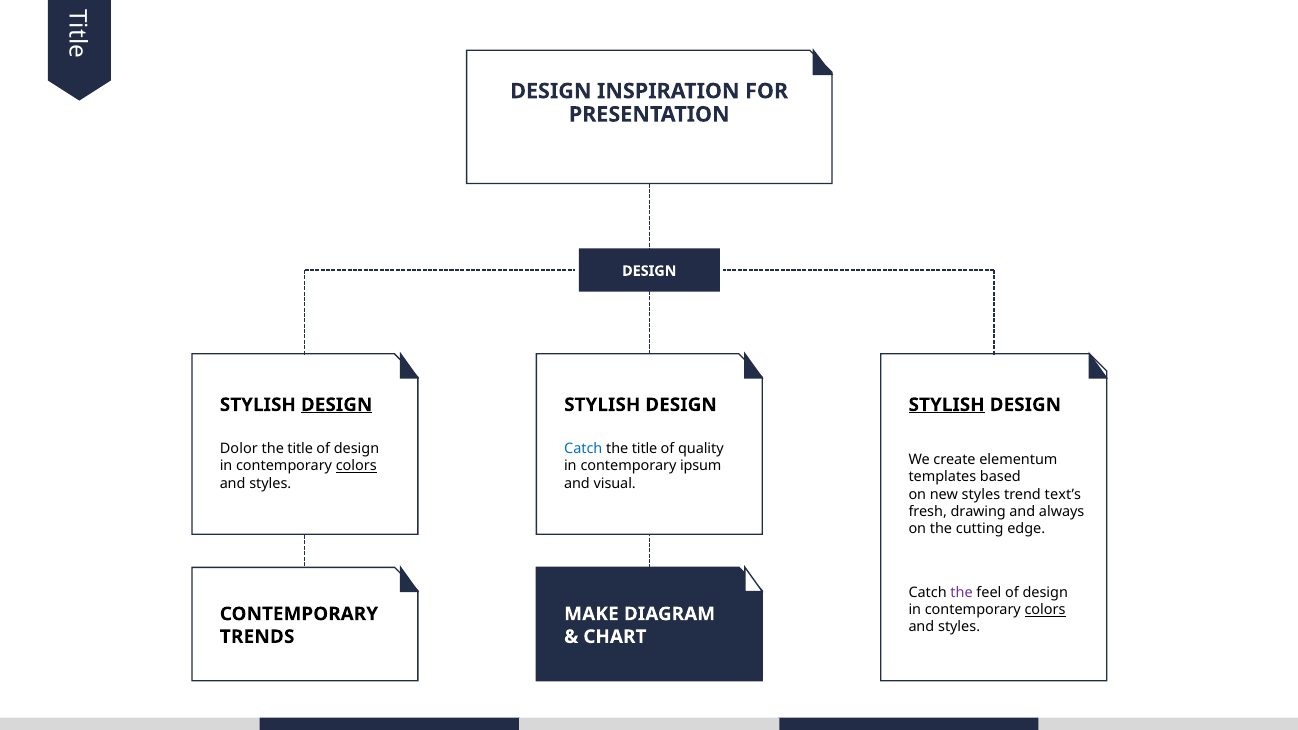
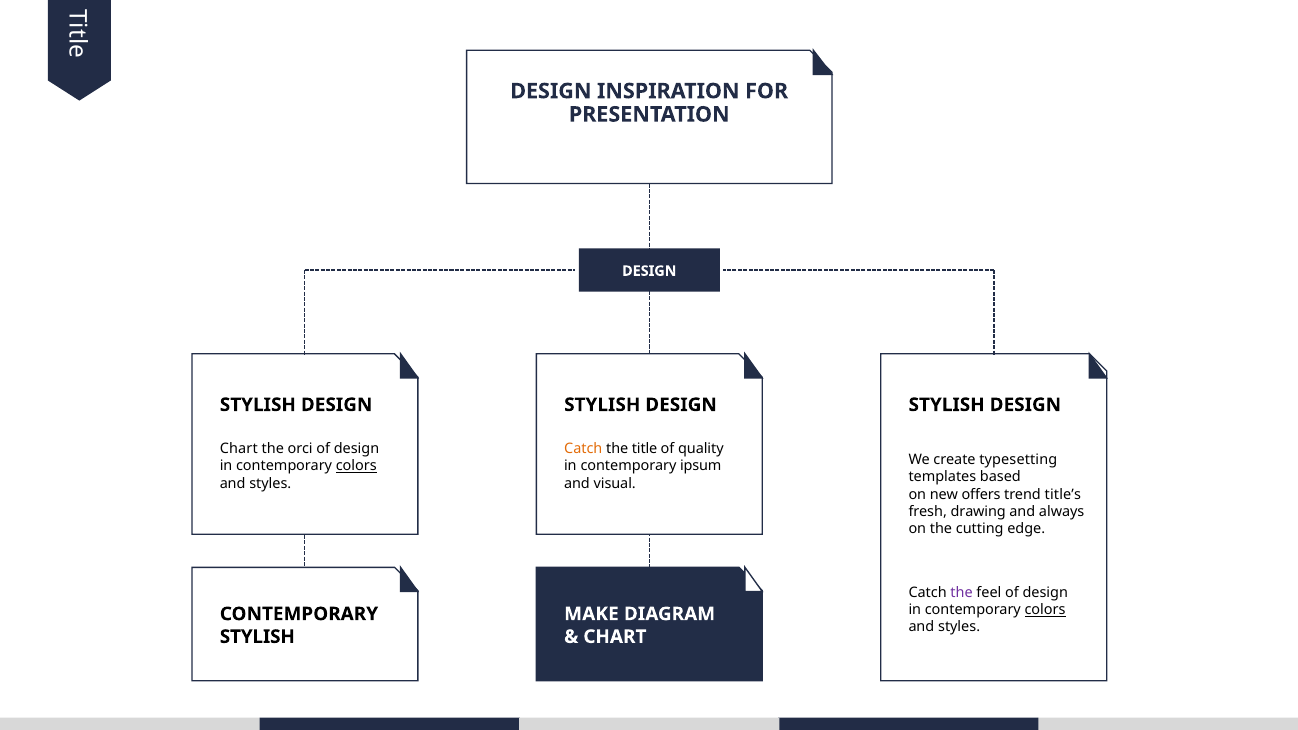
DESIGN at (337, 405) underline: present -> none
STYLISH at (947, 405) underline: present -> none
Dolor at (239, 449): Dolor -> Chart
title at (300, 449): title -> orci
Catch at (583, 449) colour: blue -> orange
elementum: elementum -> typesetting
new styles: styles -> offers
text’s: text’s -> title’s
TRENDS at (257, 637): TRENDS -> STYLISH
